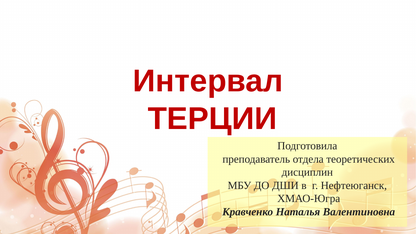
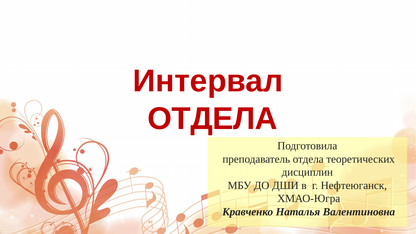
ТЕРЦИИ at (212, 119): ТЕРЦИИ -> ОТДЕЛА
